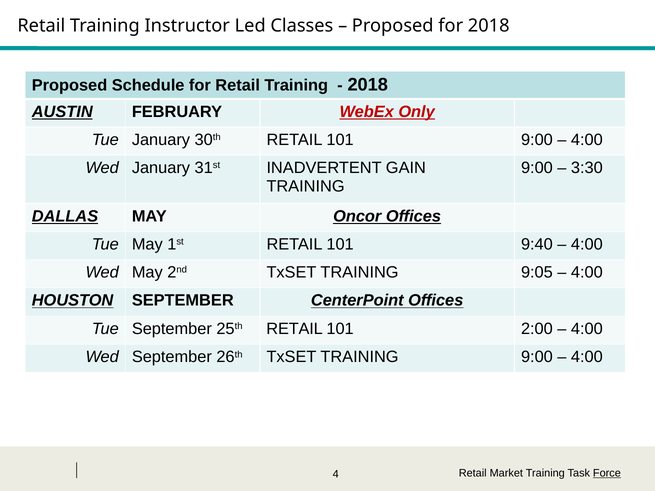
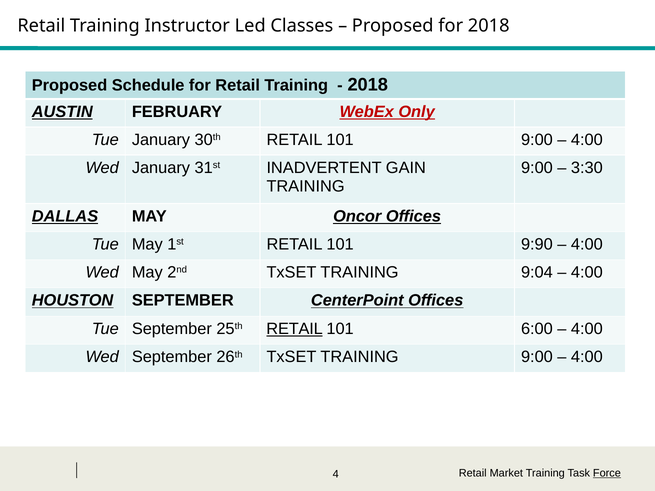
9:40: 9:40 -> 9:90
9:05: 9:05 -> 9:04
RETAIL at (295, 329) underline: none -> present
2:00: 2:00 -> 6:00
